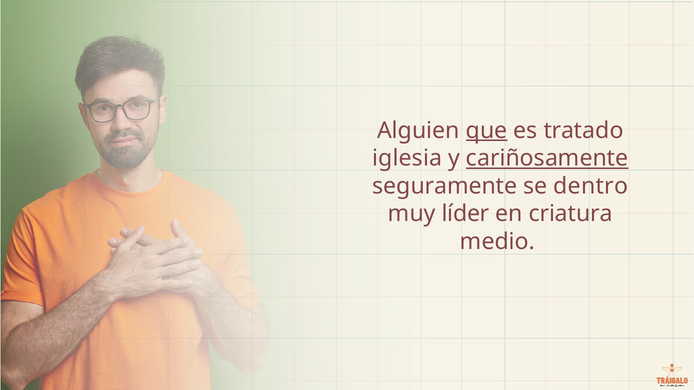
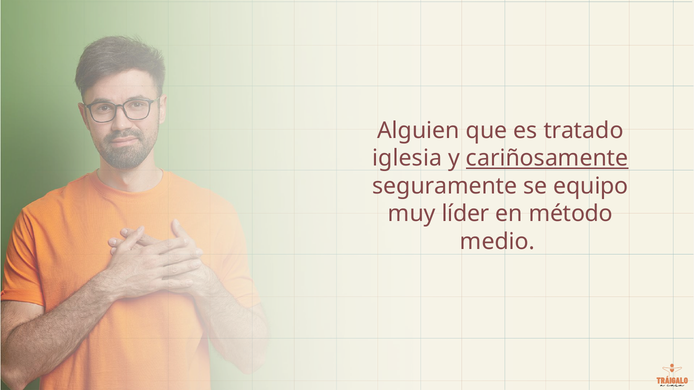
que underline: present -> none
dentro: dentro -> equipo
criatura: criatura -> método
